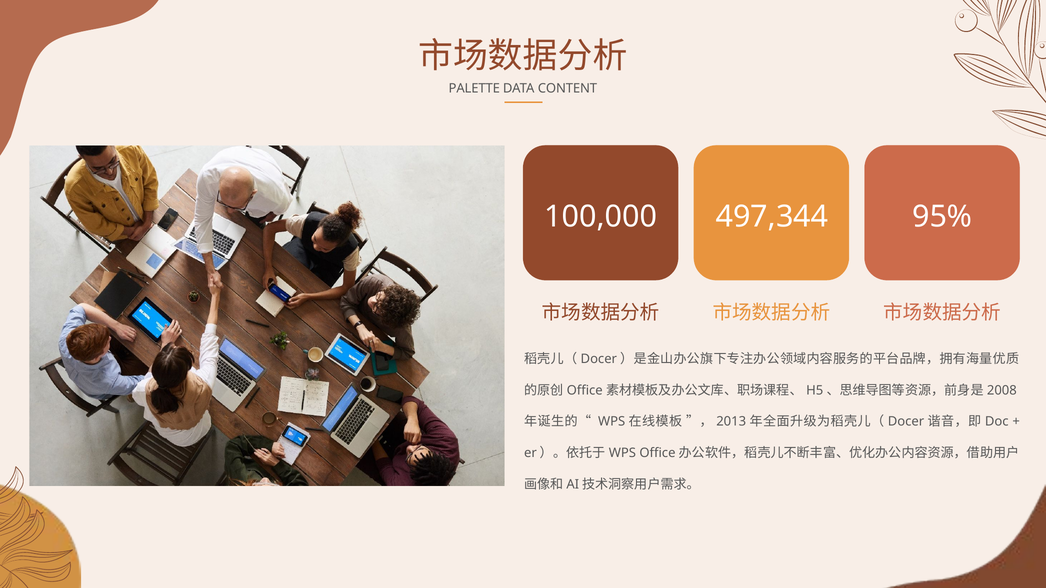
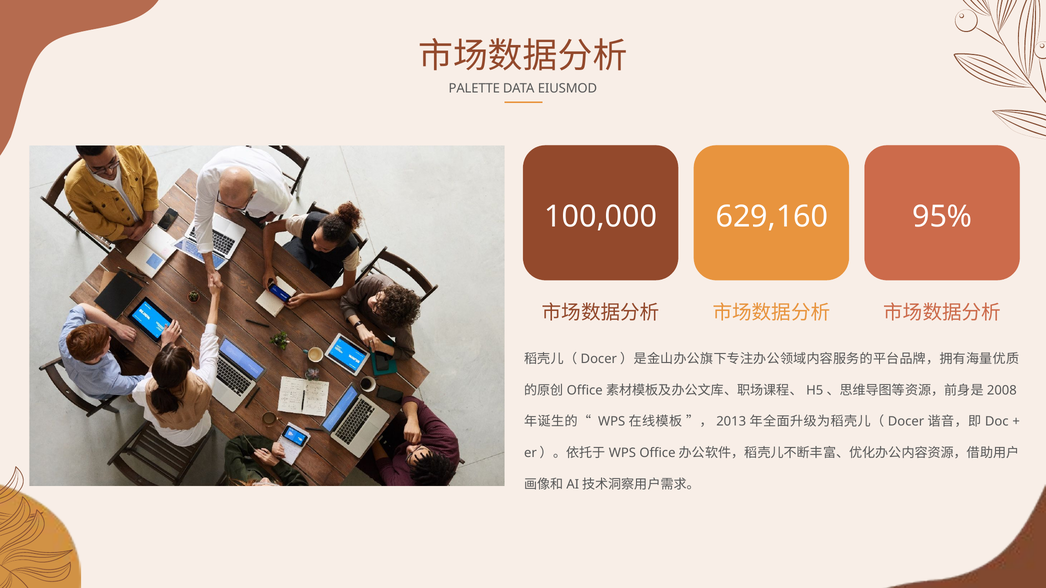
CONTENT: CONTENT -> EIUSMOD
497,344: 497,344 -> 629,160
